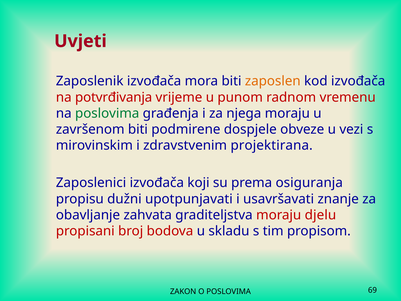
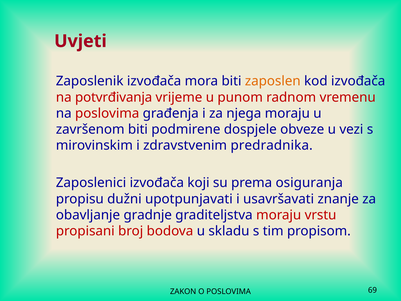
poslovima at (107, 113) colour: green -> red
projektirana: projektirana -> predradnika
zahvata: zahvata -> gradnje
djelu: djelu -> vrstu
